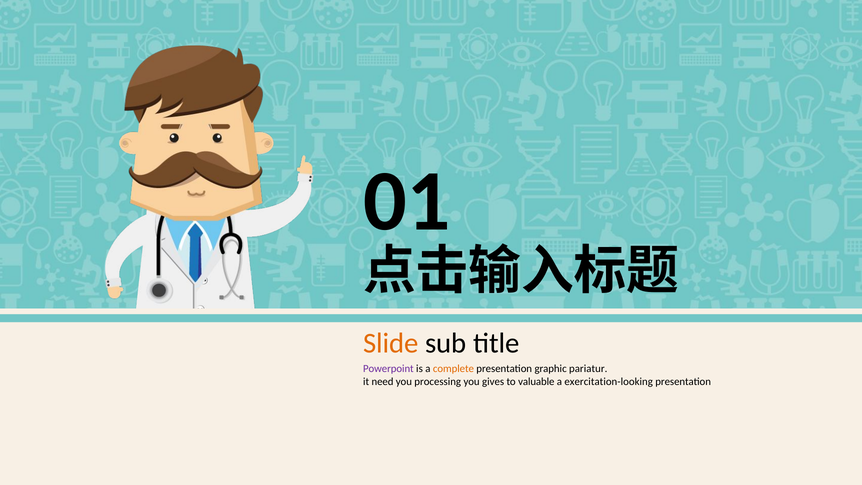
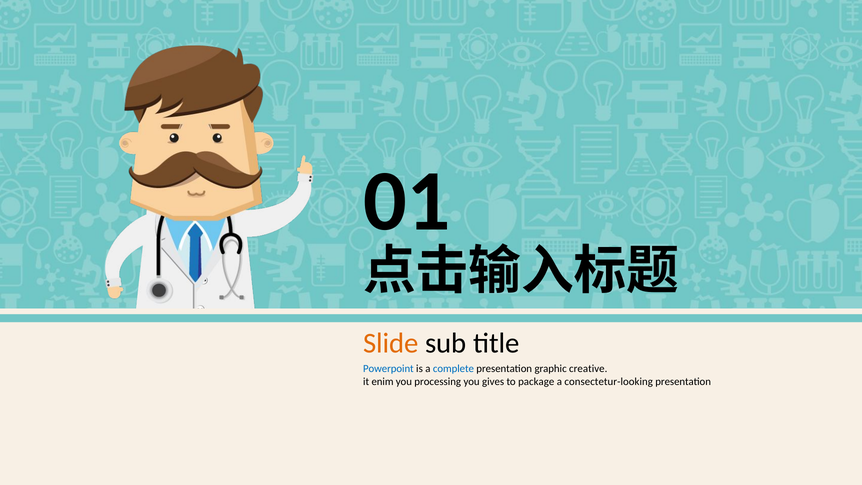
Powerpoint colour: purple -> blue
complete colour: orange -> blue
pariatur: pariatur -> creative
need: need -> enim
valuable: valuable -> package
exercitation-looking: exercitation-looking -> consectetur-looking
